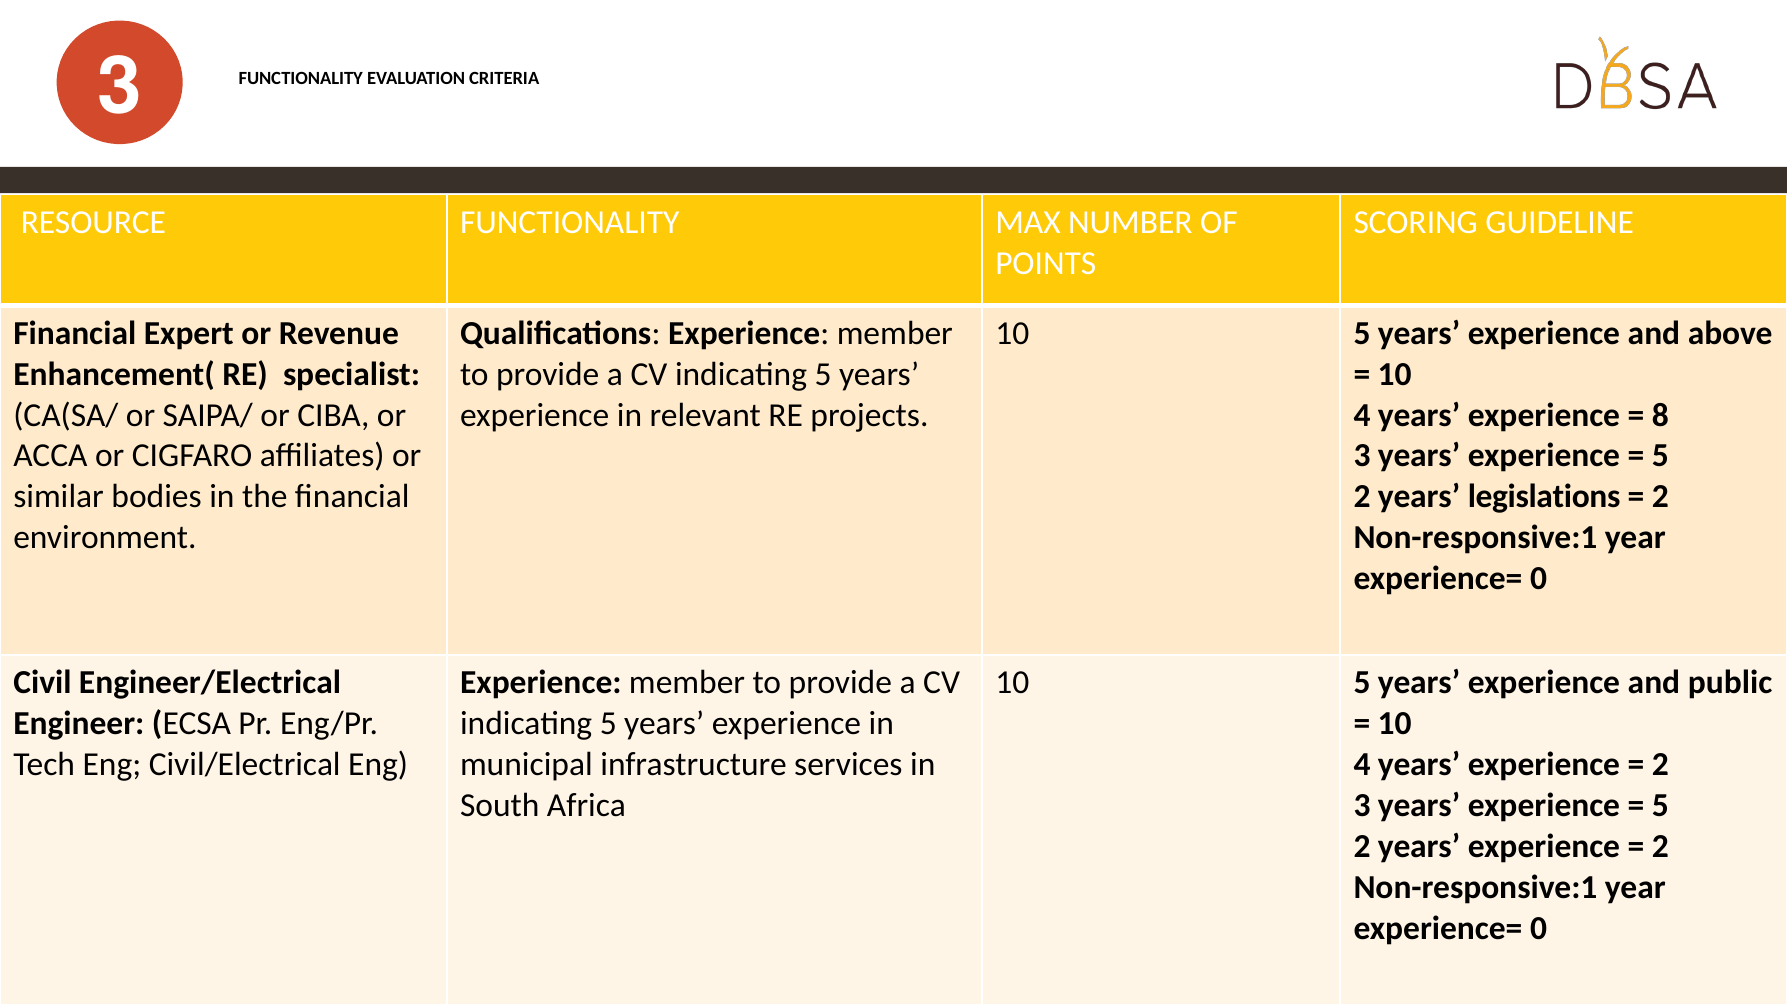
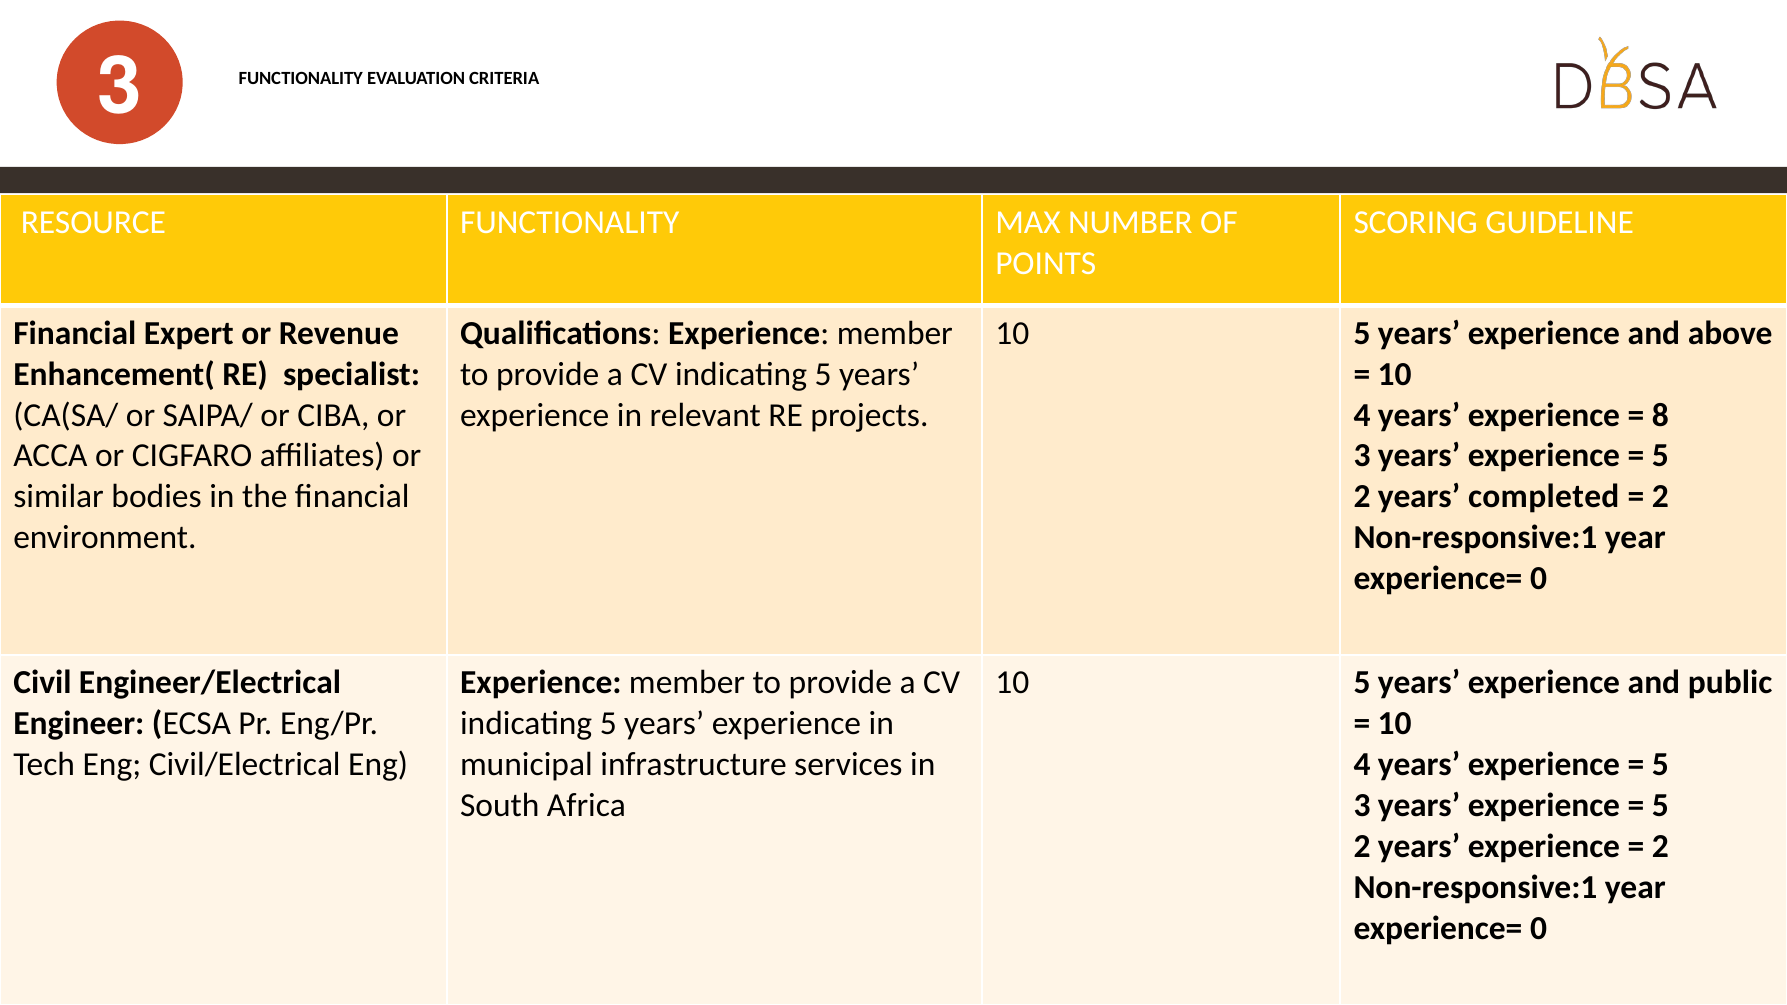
legislations: legislations -> completed
2 at (1660, 765): 2 -> 5
